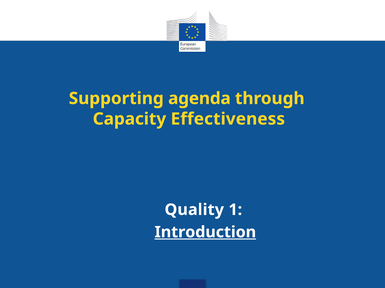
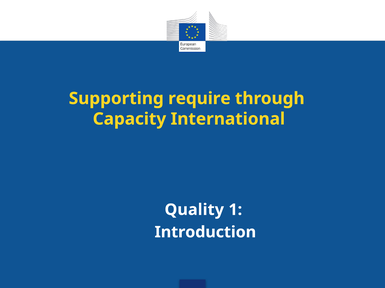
agenda: agenda -> require
Effectiveness: Effectiveness -> International
Introduction underline: present -> none
